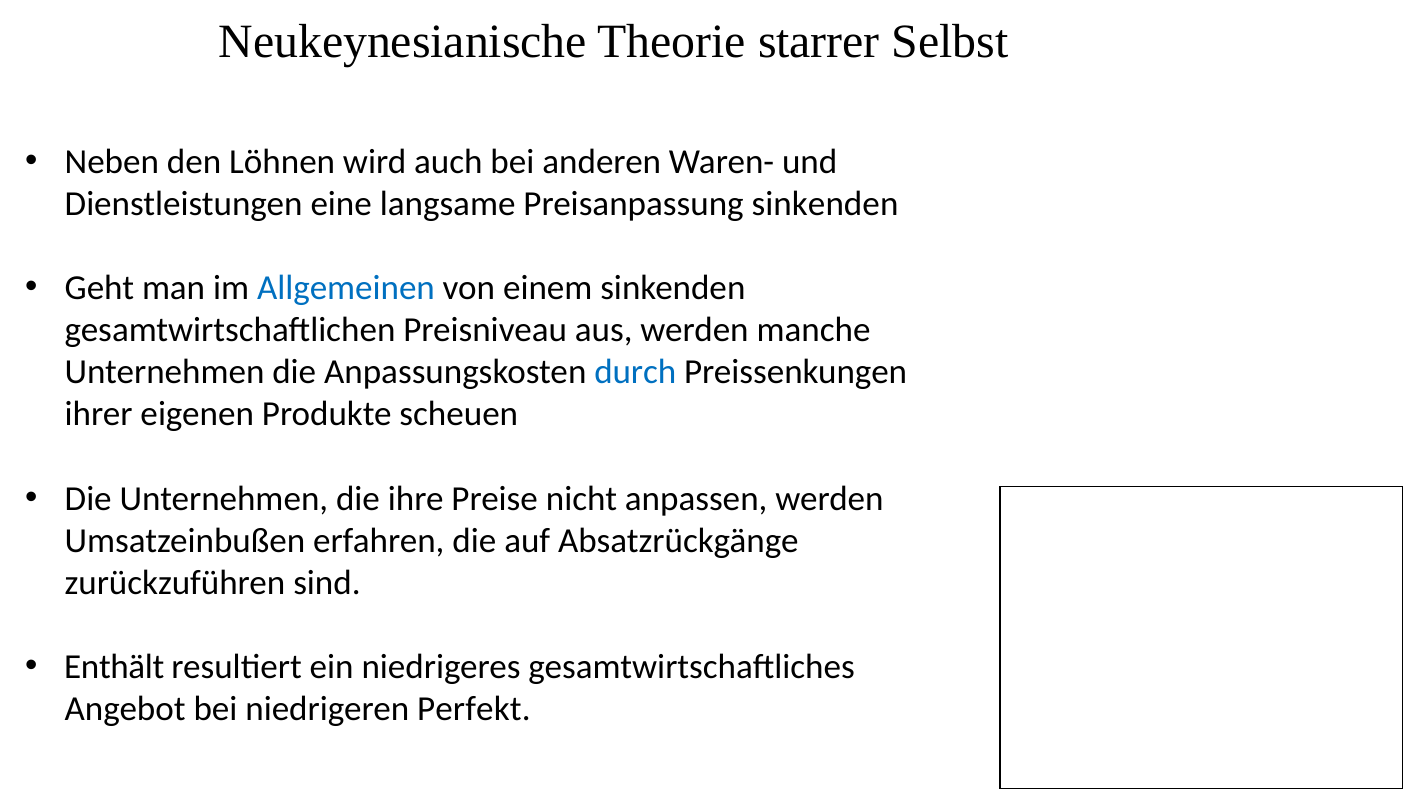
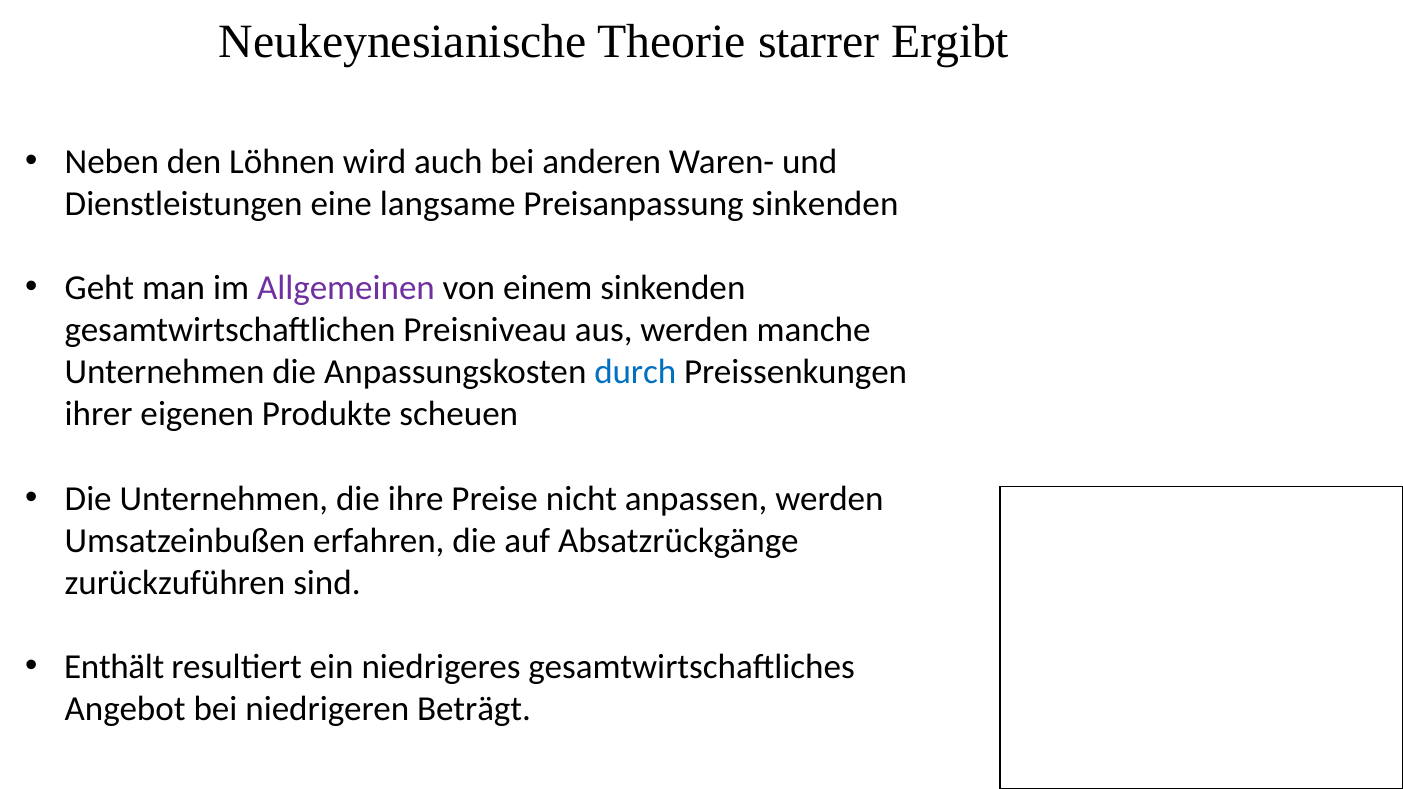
Selbst: Selbst -> Ergibt
Allgemeinen colour: blue -> purple
Perfekt: Perfekt -> Beträgt
